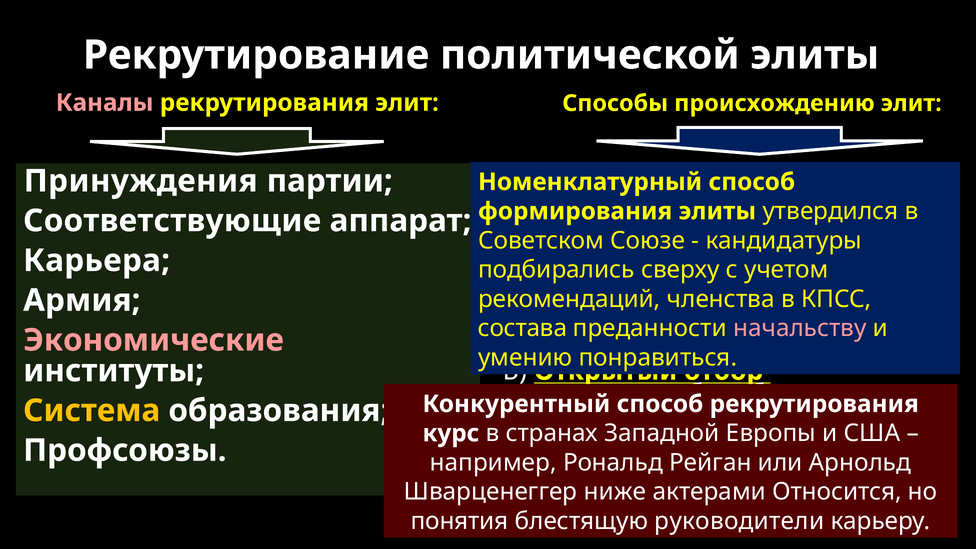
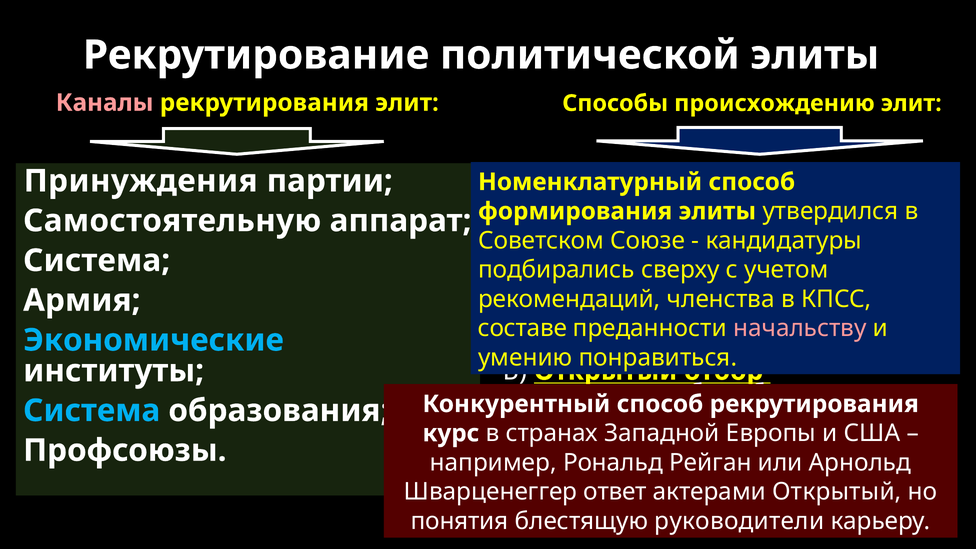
Соответствующие: Соответствующие -> Самостоятельную
Карьера at (97, 261): Карьера -> Система
состава: состава -> составе
Экономические colour: pink -> light blue
Система at (92, 411) colour: yellow -> light blue
ниже: ниже -> ответ
актерами Относится: Относится -> Открытый
